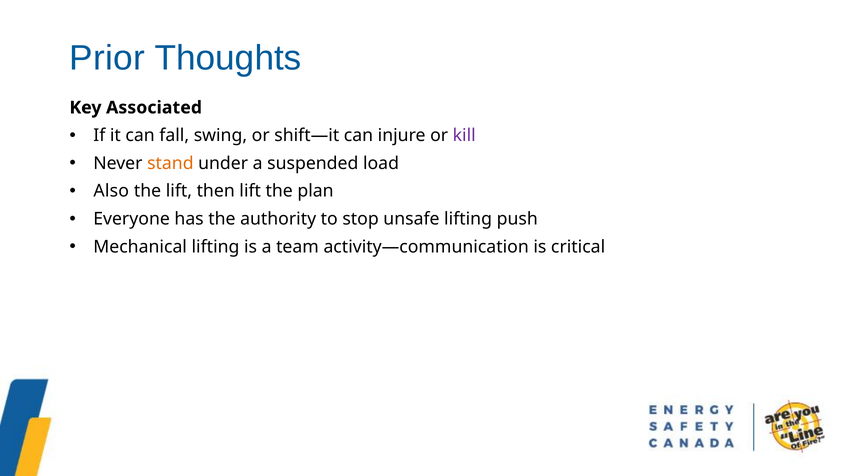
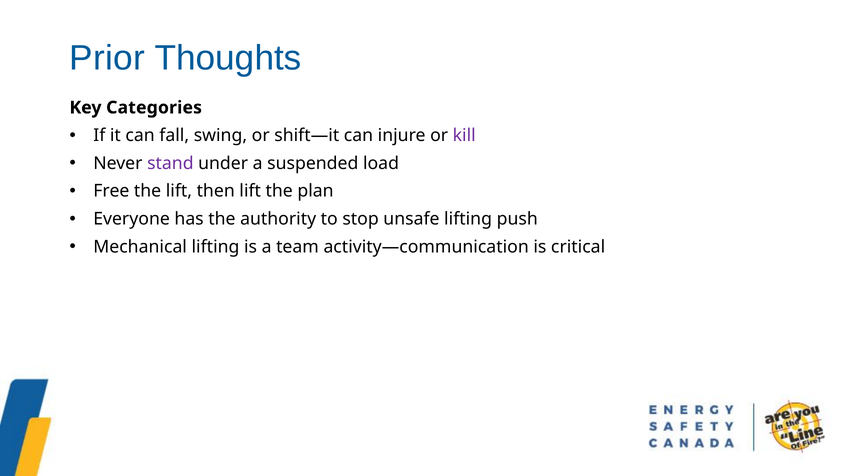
Associated: Associated -> Categories
stand colour: orange -> purple
Also: Also -> Free
